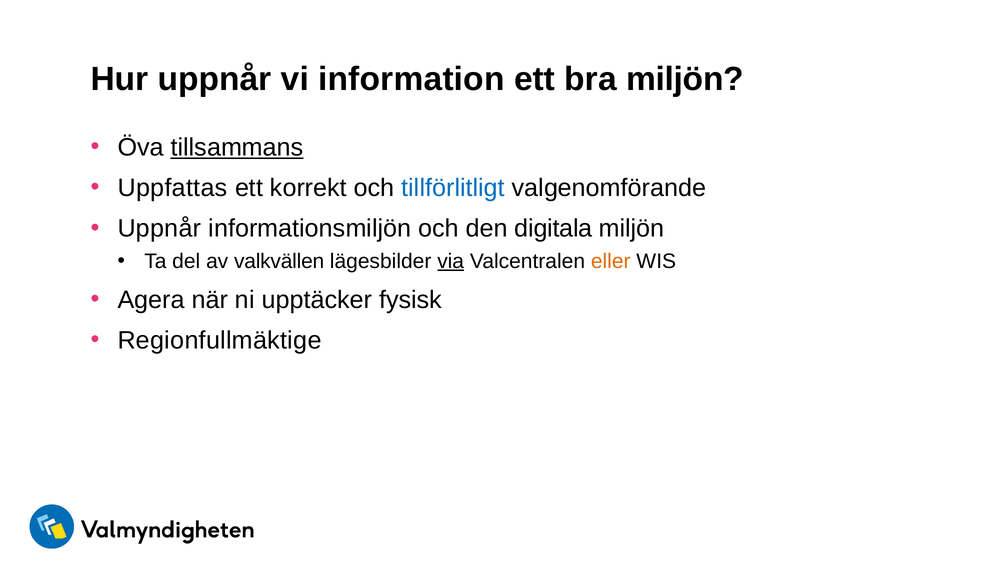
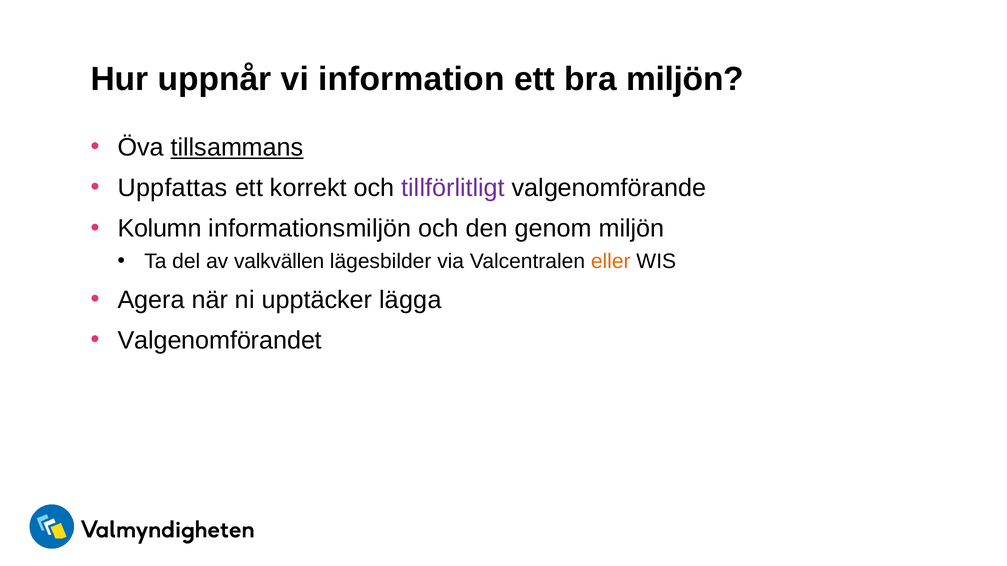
tillförlitligt colour: blue -> purple
Uppnår at (159, 229): Uppnår -> Kolumn
digitala: digitala -> genom
via underline: present -> none
fysisk: fysisk -> lägga
Regionfullmäktige: Regionfullmäktige -> Valgenomförandet
